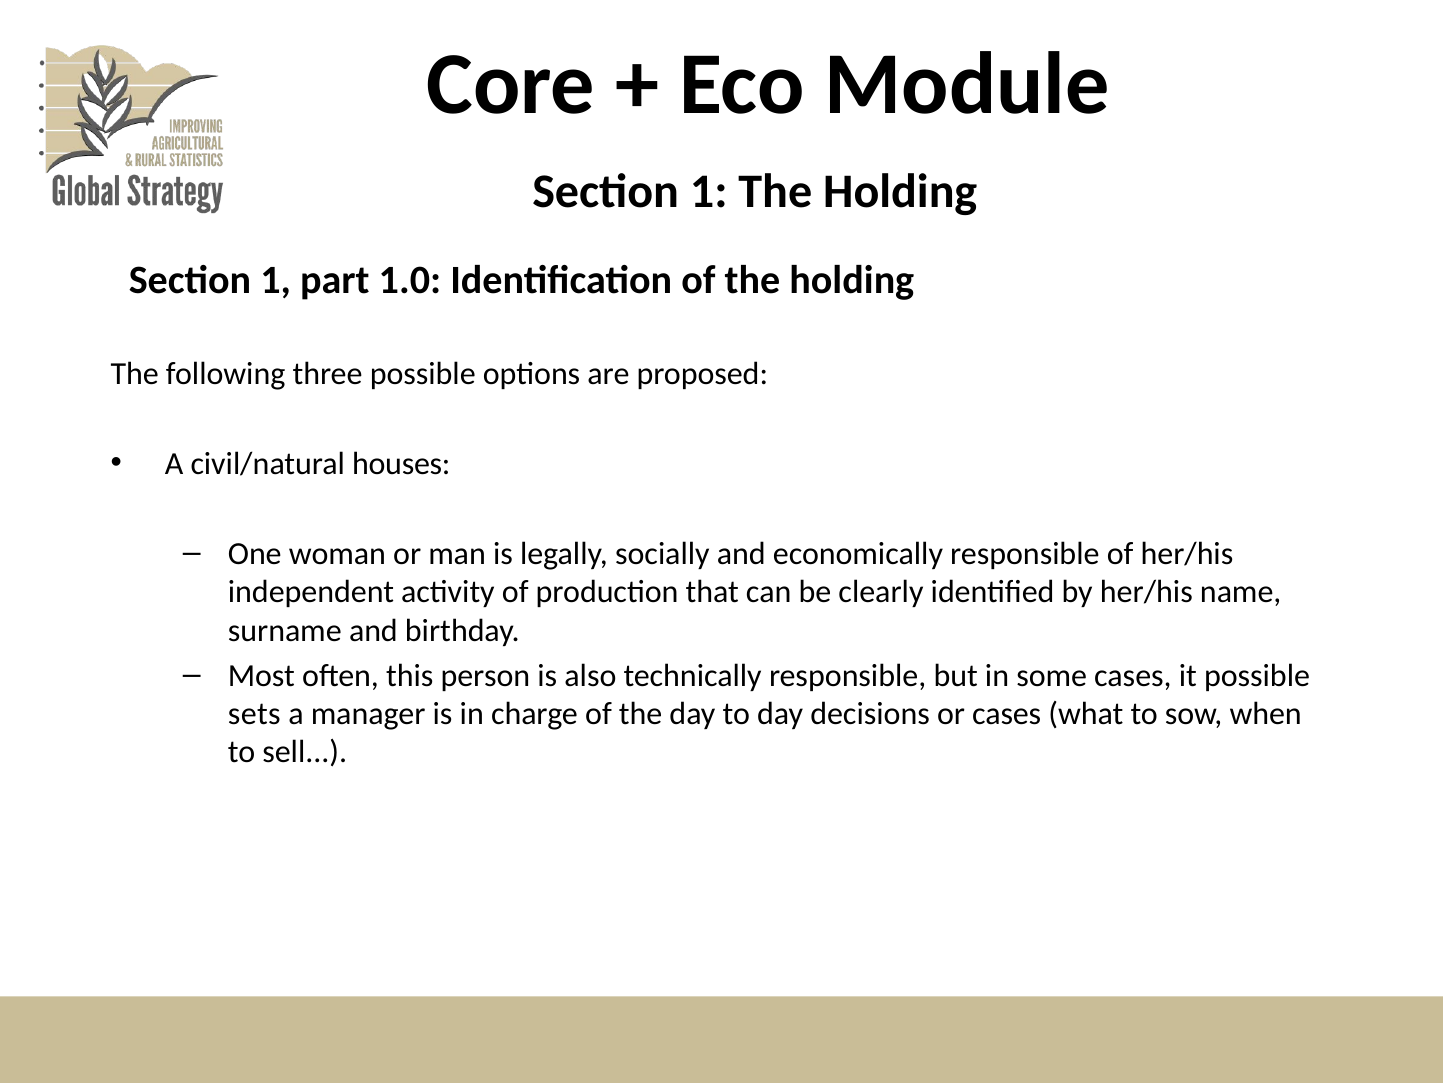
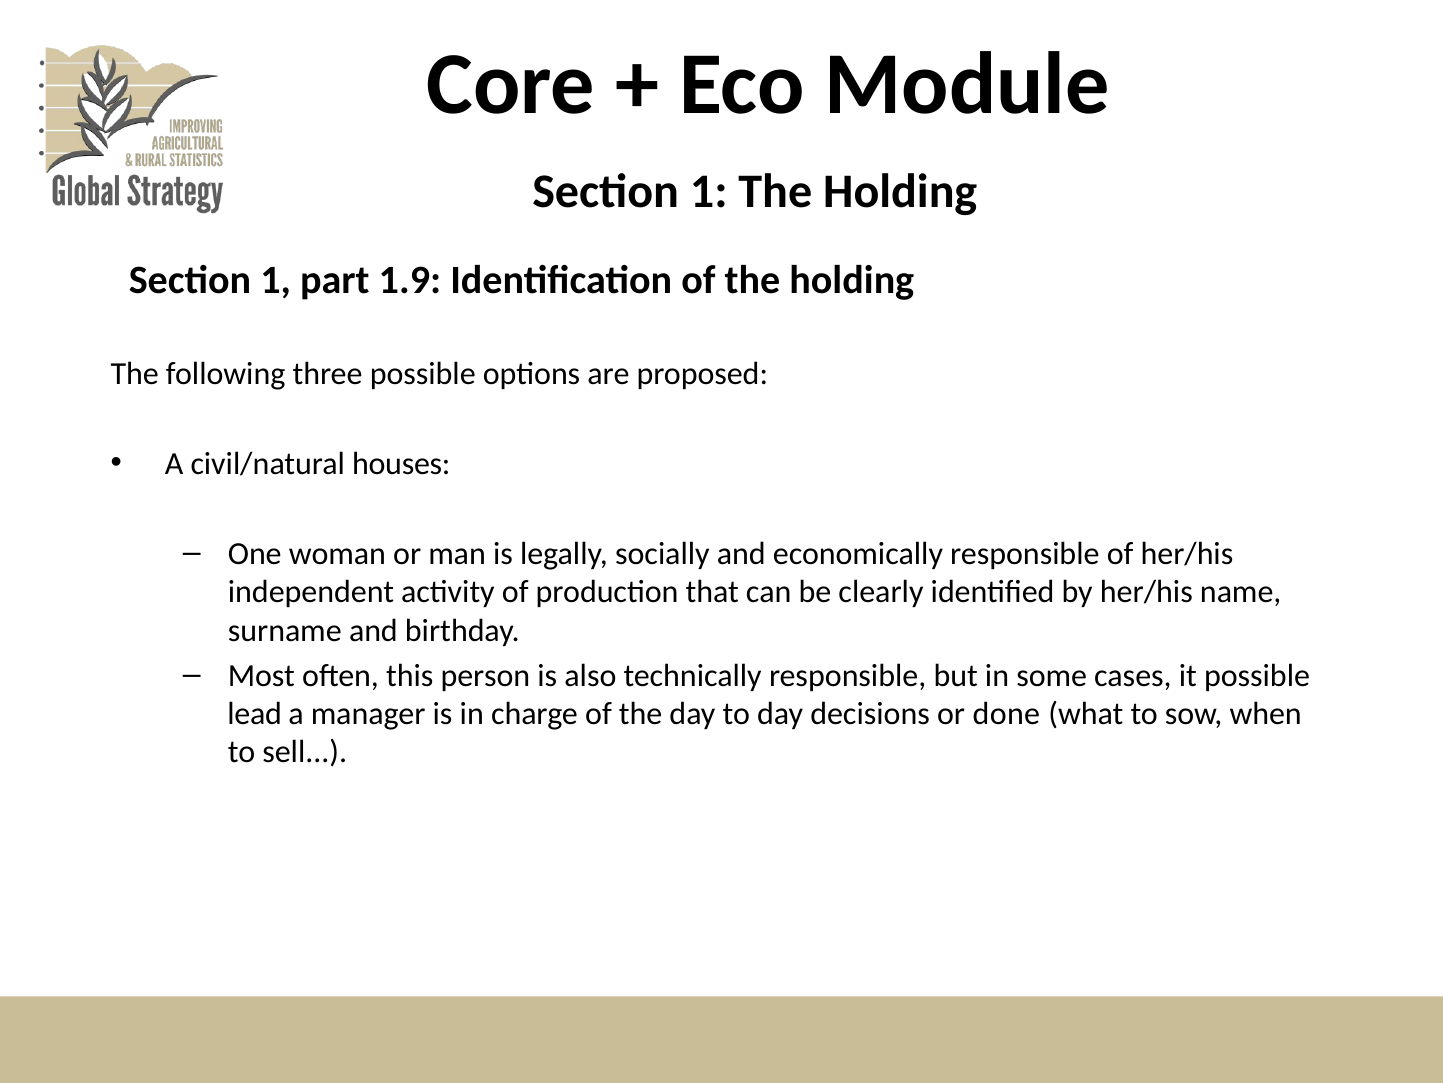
1.0: 1.0 -> 1.9
sets: sets -> lead
or cases: cases -> done
